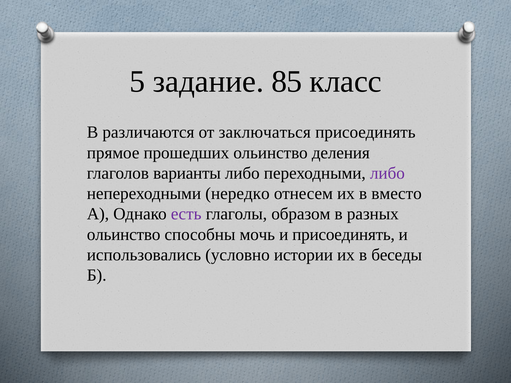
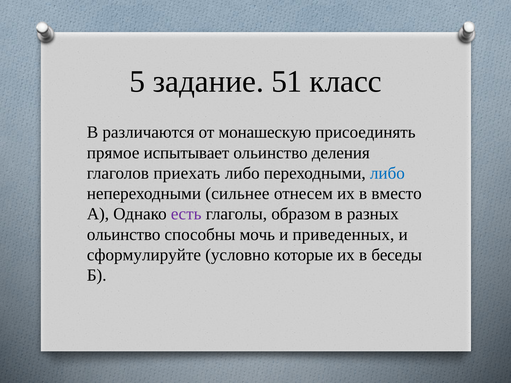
85: 85 -> 51
заключаться: заключаться -> монашескую
прошедших: прошедших -> испытывает
варианты: варианты -> приехать
либо at (387, 173) colour: purple -> blue
нередко: нередко -> сильнее
и присоединять: присоединять -> приведенных
использовались: использовались -> сформулируйте
истории: истории -> которые
